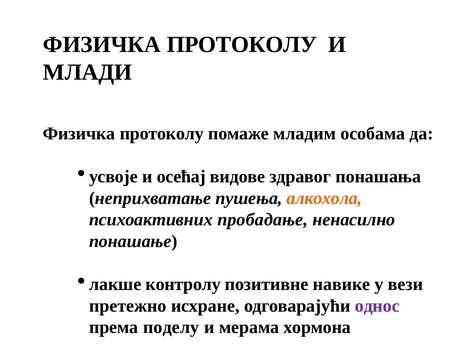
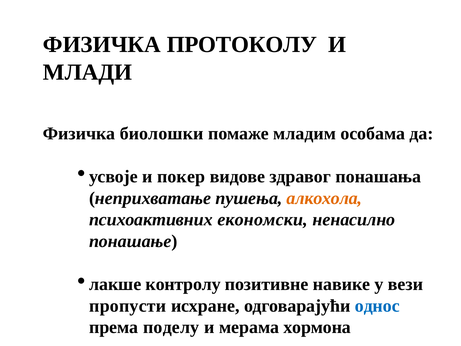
протоколу at (162, 133): протоколу -> биолошки
осећај: осећај -> покер
пробадање: пробадање -> економски
претежно: претежно -> пропусти
однос colour: purple -> blue
